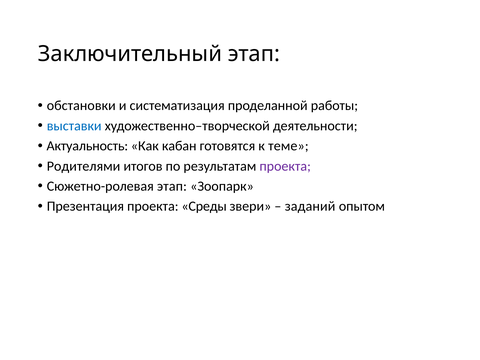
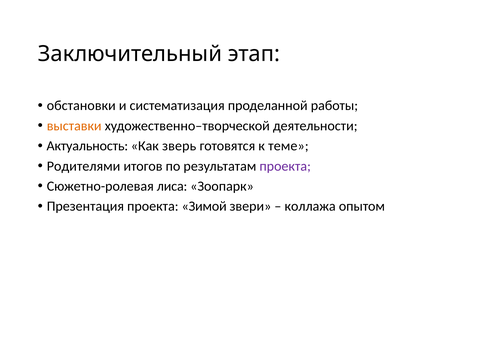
выставки colour: blue -> orange
кабан: кабан -> зверь
Сюжетно-ролевая этап: этап -> лиса
Среды: Среды -> Зимой
заданий: заданий -> коллажа
